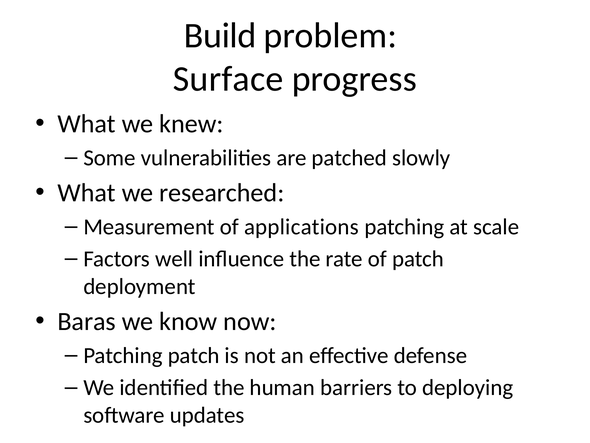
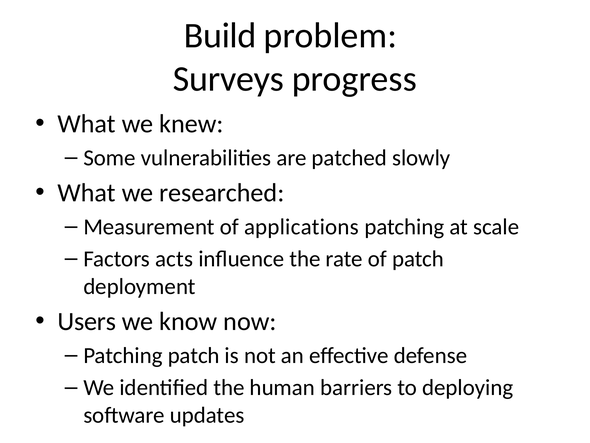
Surface: Surface -> Surveys
well: well -> acts
Baras: Baras -> Users
